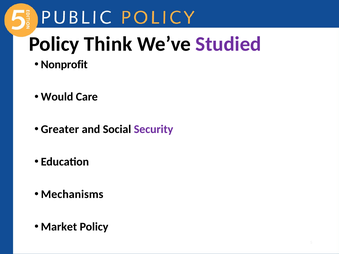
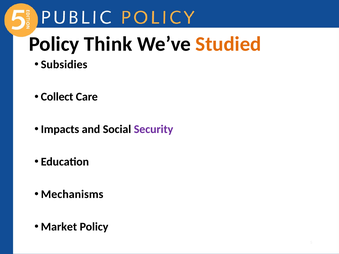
Studied colour: purple -> orange
Nonprofit: Nonprofit -> Subsidies
Would: Would -> Collect
Greater: Greater -> Impacts
